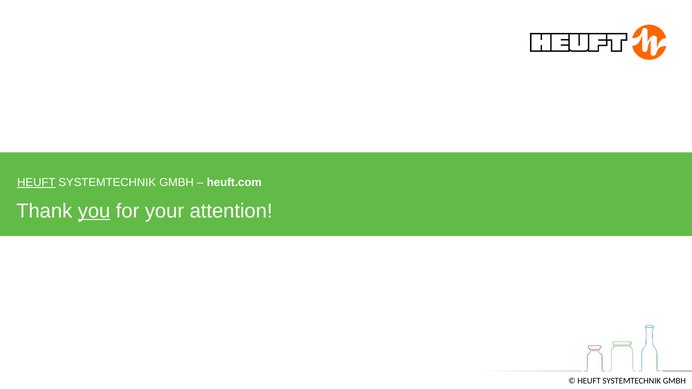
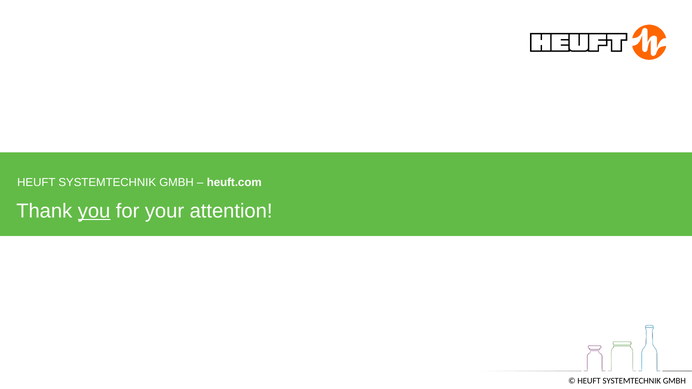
HEUFT at (36, 183) underline: present -> none
